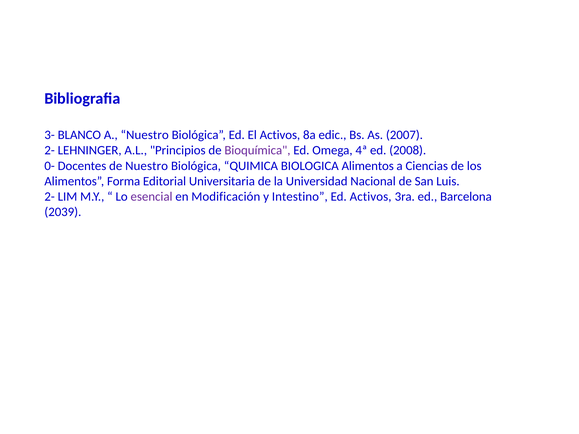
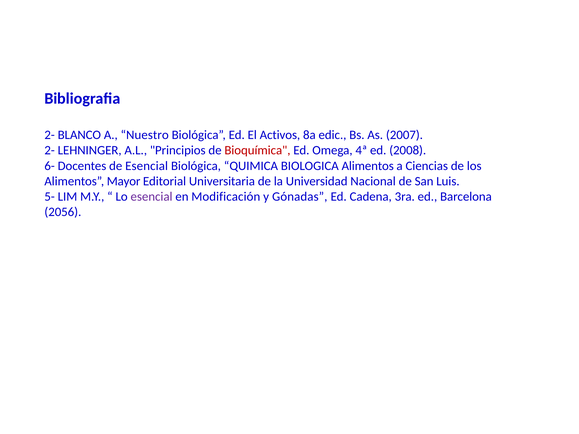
3- at (50, 135): 3- -> 2-
Bioquímica colour: purple -> red
0-: 0- -> 6-
de Nuestro: Nuestro -> Esencial
Forma: Forma -> Mayor
2- at (50, 197): 2- -> 5-
Intestino: Intestino -> Gónadas
Ed Activos: Activos -> Cadena
2039: 2039 -> 2056
